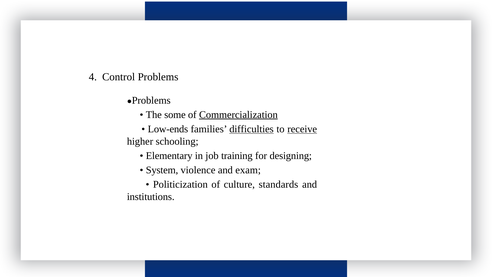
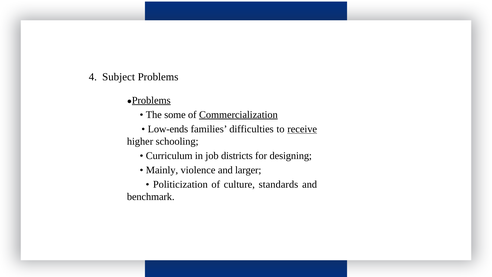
Control: Control -> Subject
Problems at (151, 100) underline: none -> present
difficulties underline: present -> none
Elementary: Elementary -> Curriculum
training: training -> districts
System: System -> Mainly
exam: exam -> larger
institutions: institutions -> benchmark
